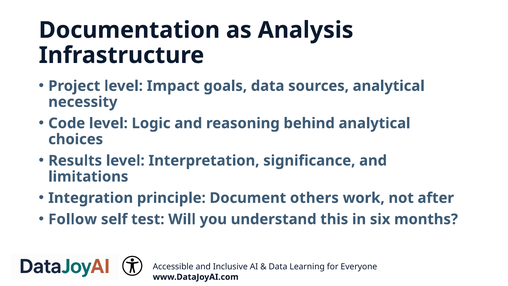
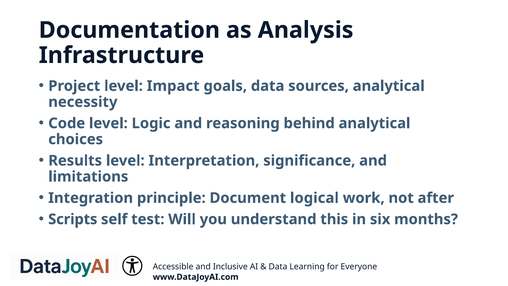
others: others -> logical
Follow: Follow -> Scripts
